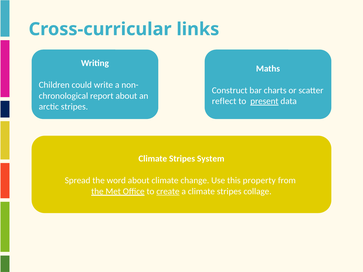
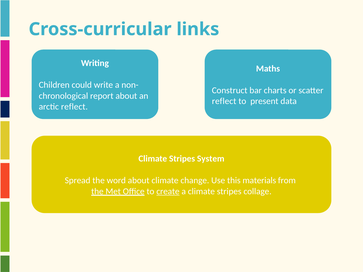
present underline: present -> none
arctic stripes: stripes -> reflect
property: property -> materials
